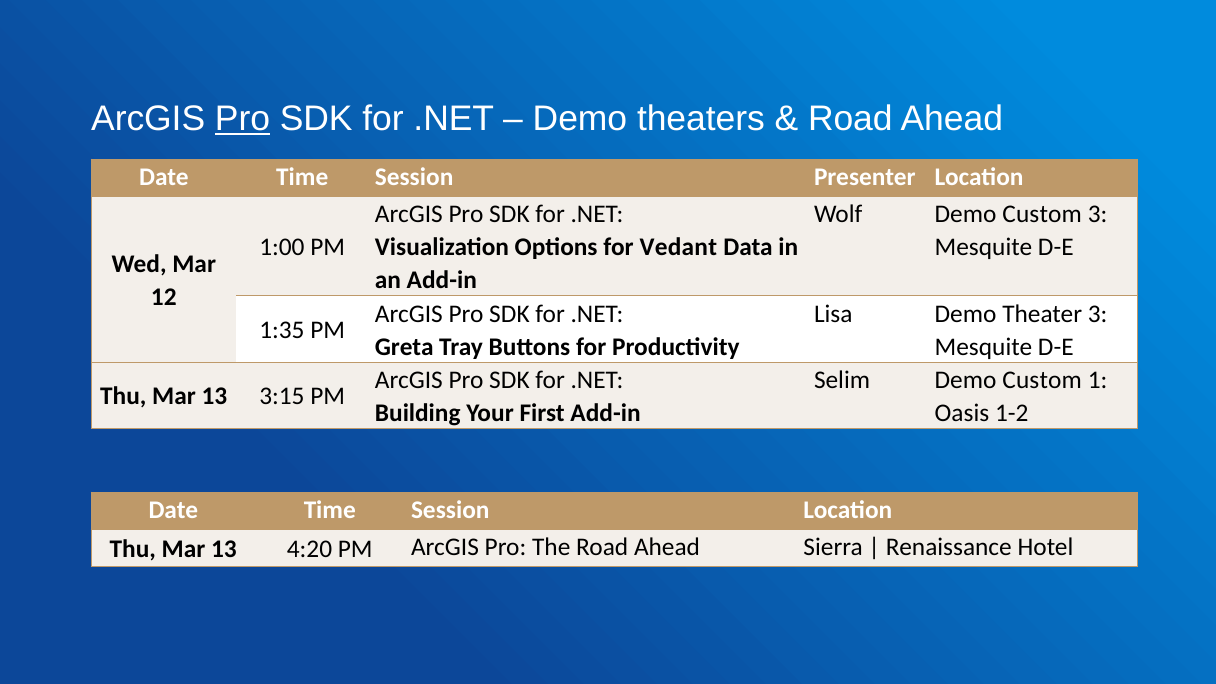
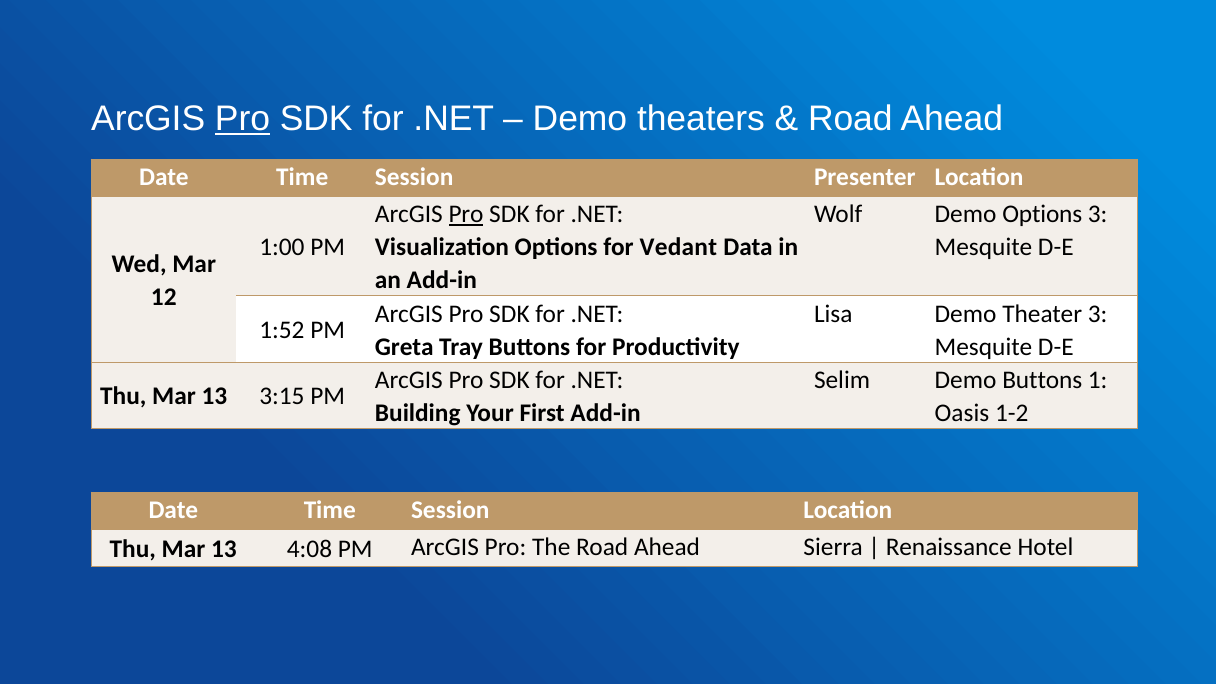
Pro at (466, 214) underline: none -> present
Wolf Demo Custom: Custom -> Options
1:35: 1:35 -> 1:52
Selim Demo Custom: Custom -> Buttons
4:20: 4:20 -> 4:08
